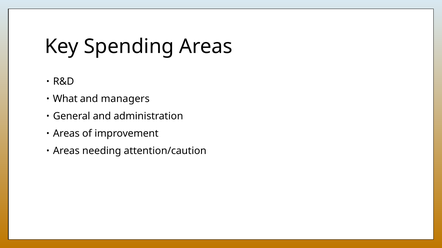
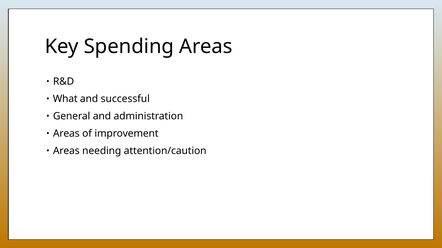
managers: managers -> successful
